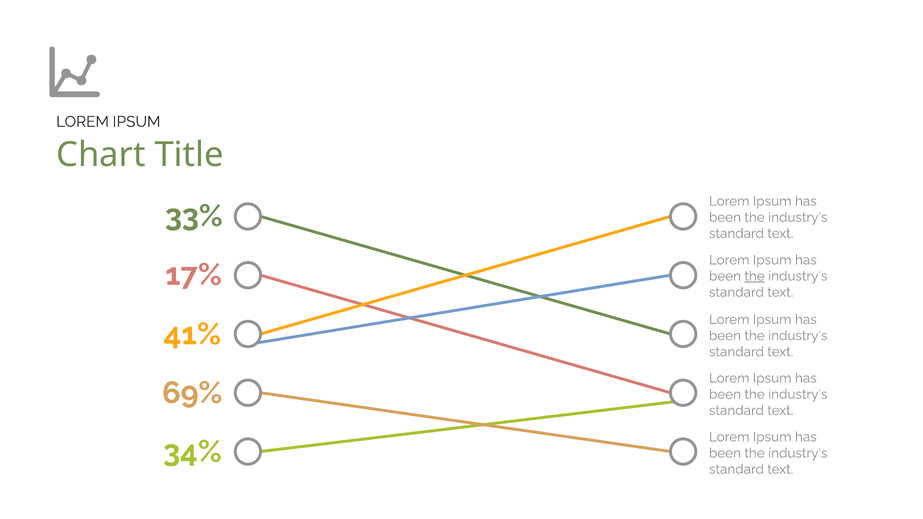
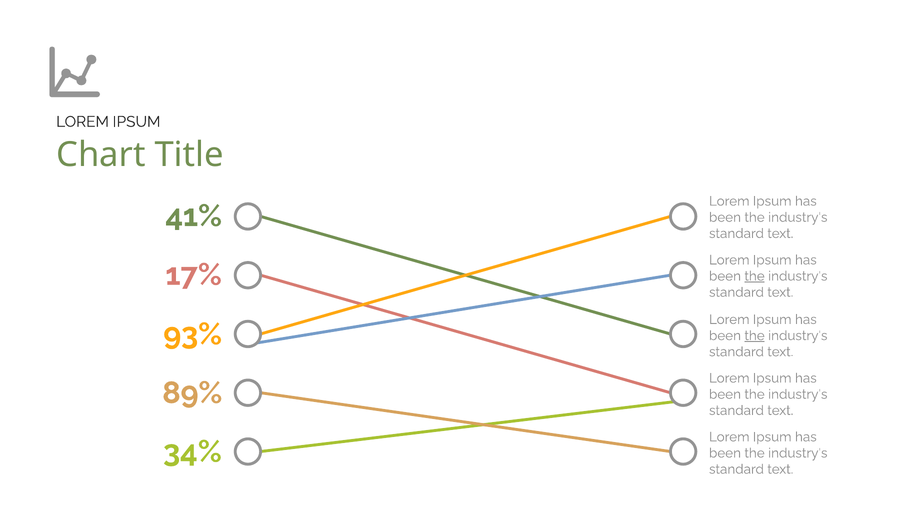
33%: 33% -> 41%
41%: 41% -> 93%
the at (755, 336) underline: none -> present
69%: 69% -> 89%
